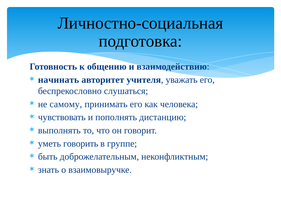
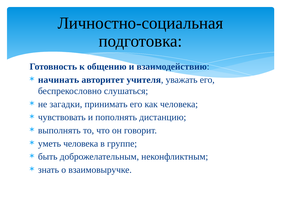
самому: самому -> загадки
уметь говорить: говорить -> человека
